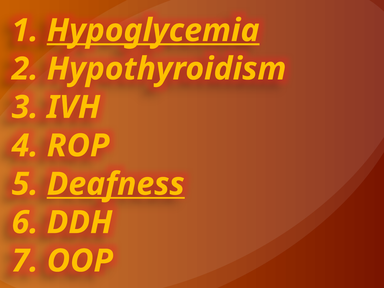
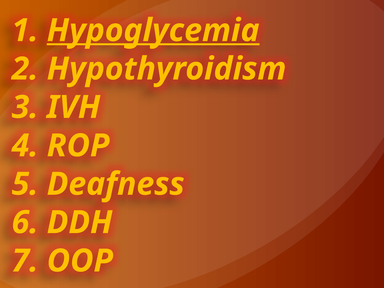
Deafness underline: present -> none
